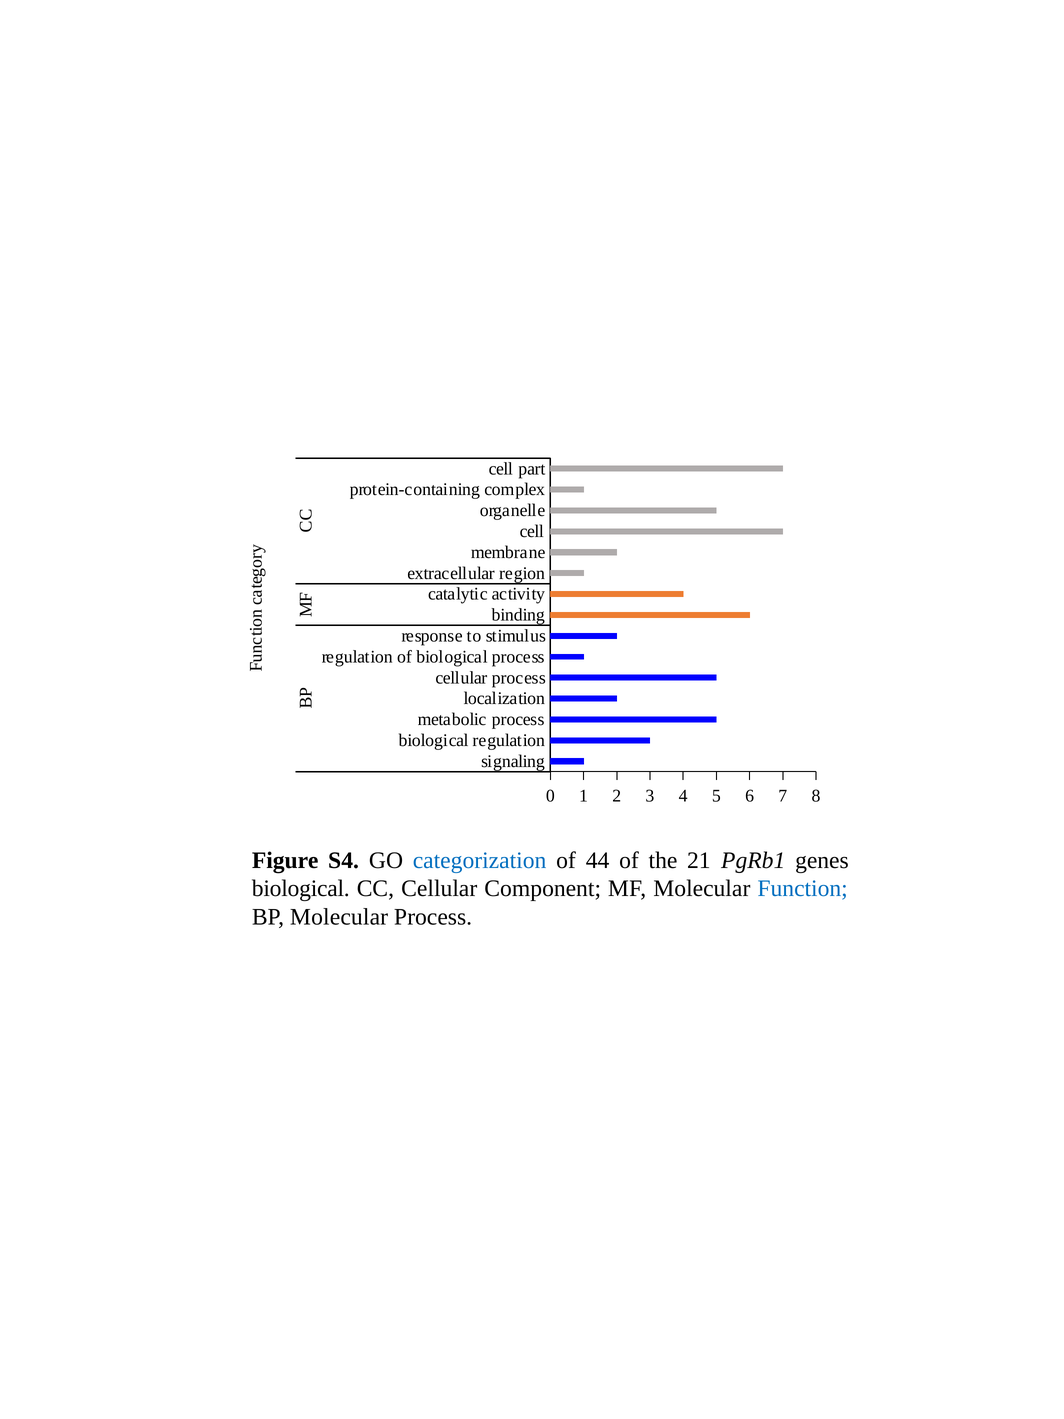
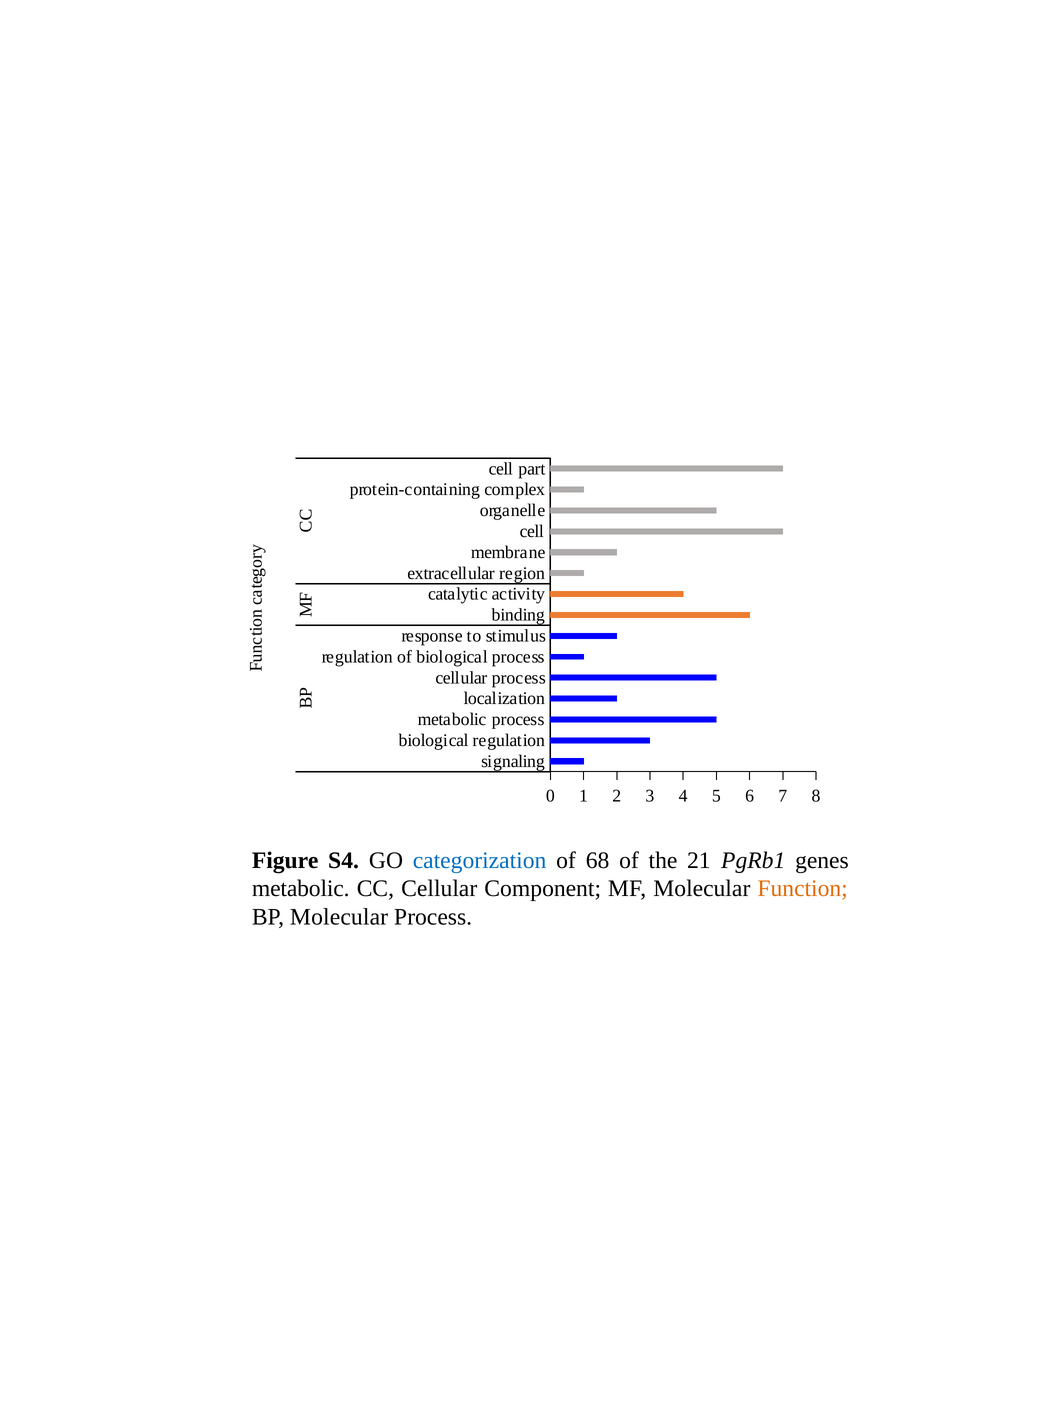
44: 44 -> 68
biological at (301, 888): biological -> metabolic
Function colour: blue -> orange
